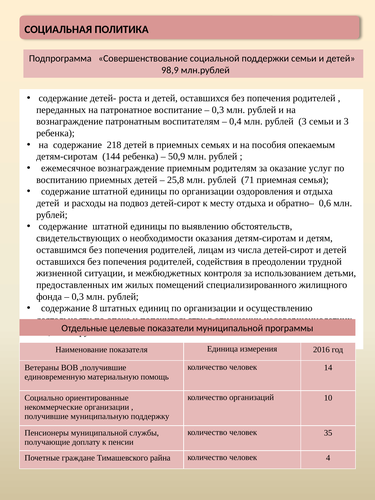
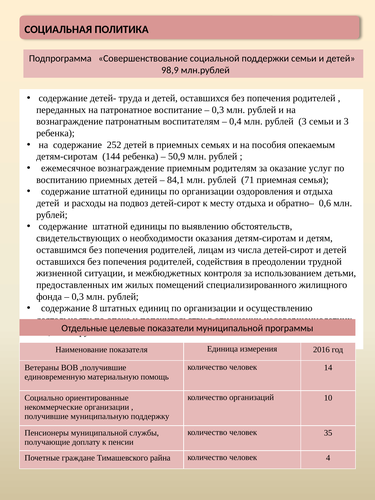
роста: роста -> труда
218: 218 -> 252
25,8: 25,8 -> 84,1
